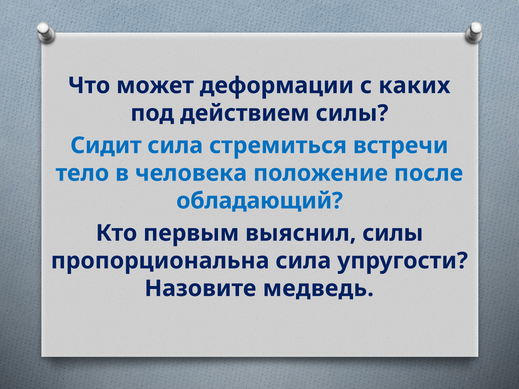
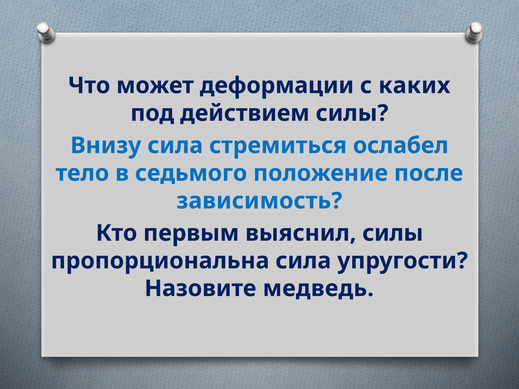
Сидит: Сидит -> Внизу
встречи: встречи -> ослабел
человека: человека -> седьмого
обладающий: обладающий -> зависимость
